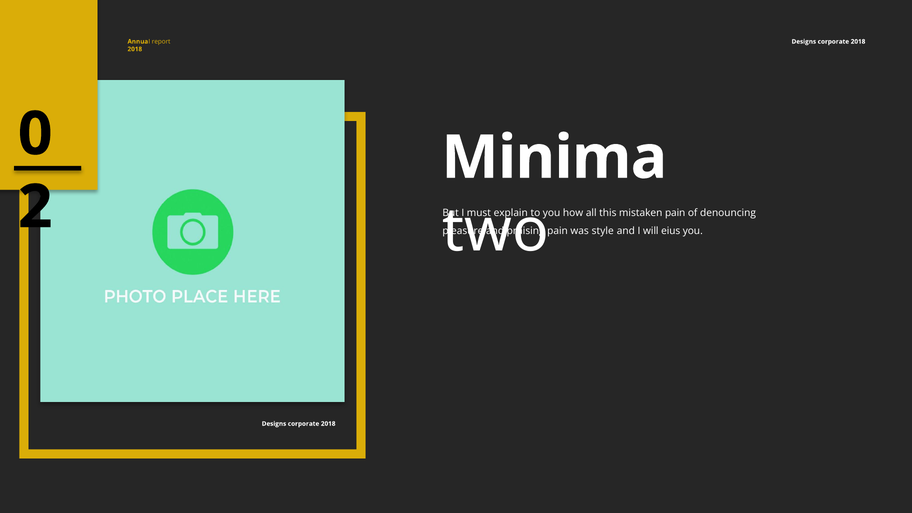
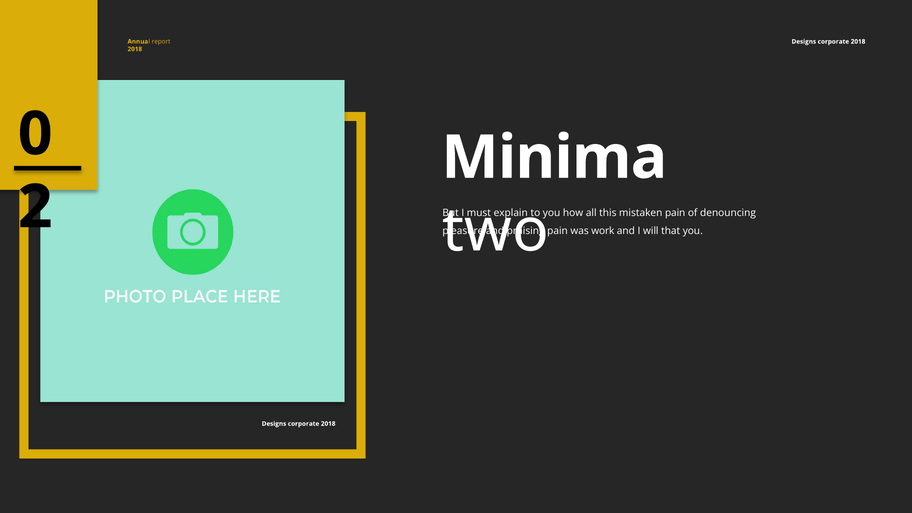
style: style -> work
eius: eius -> that
